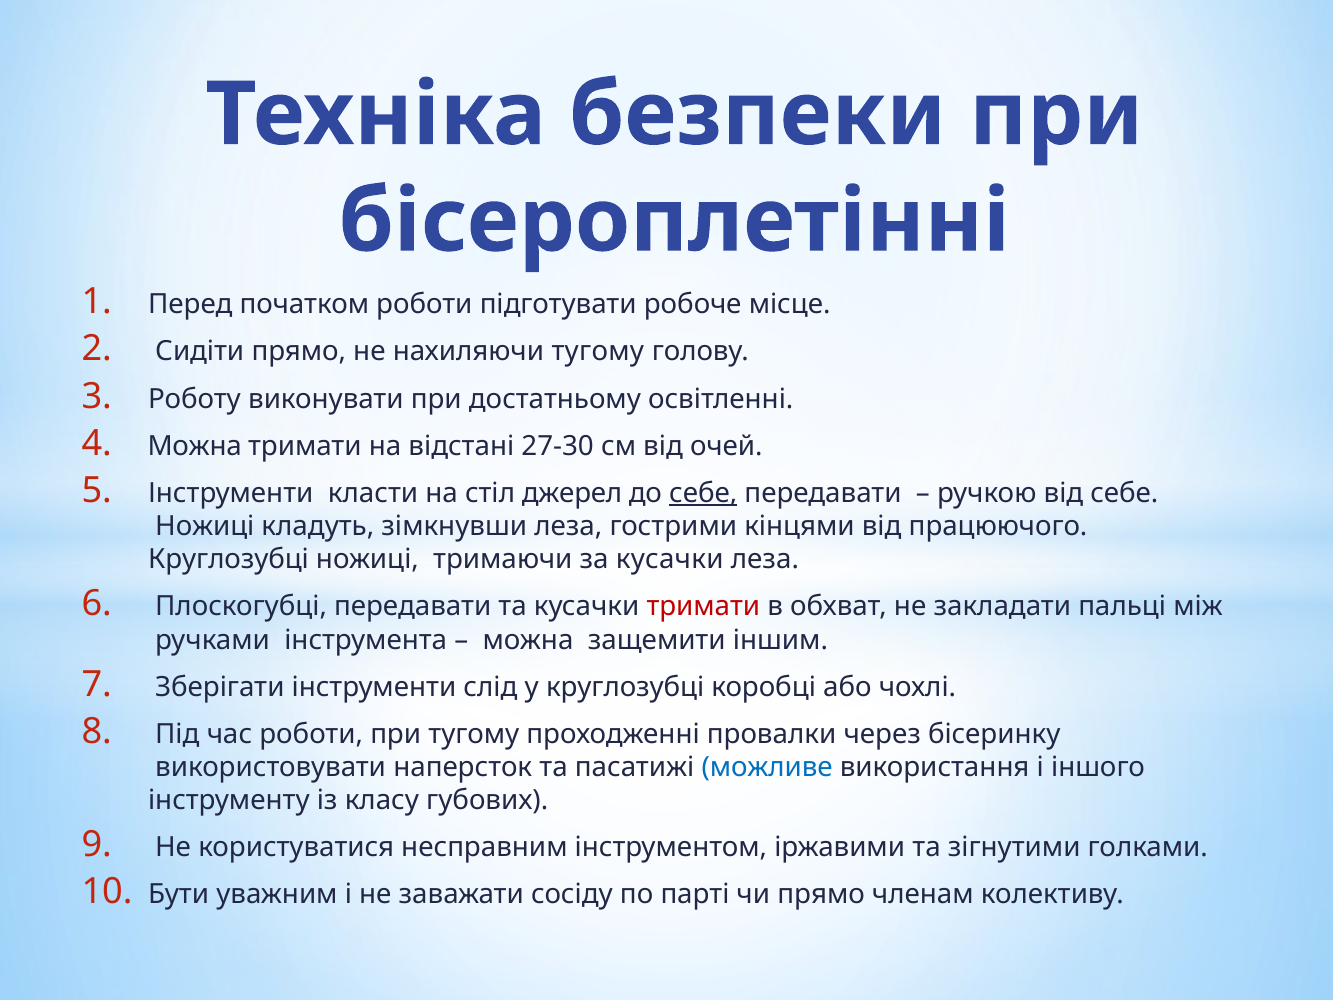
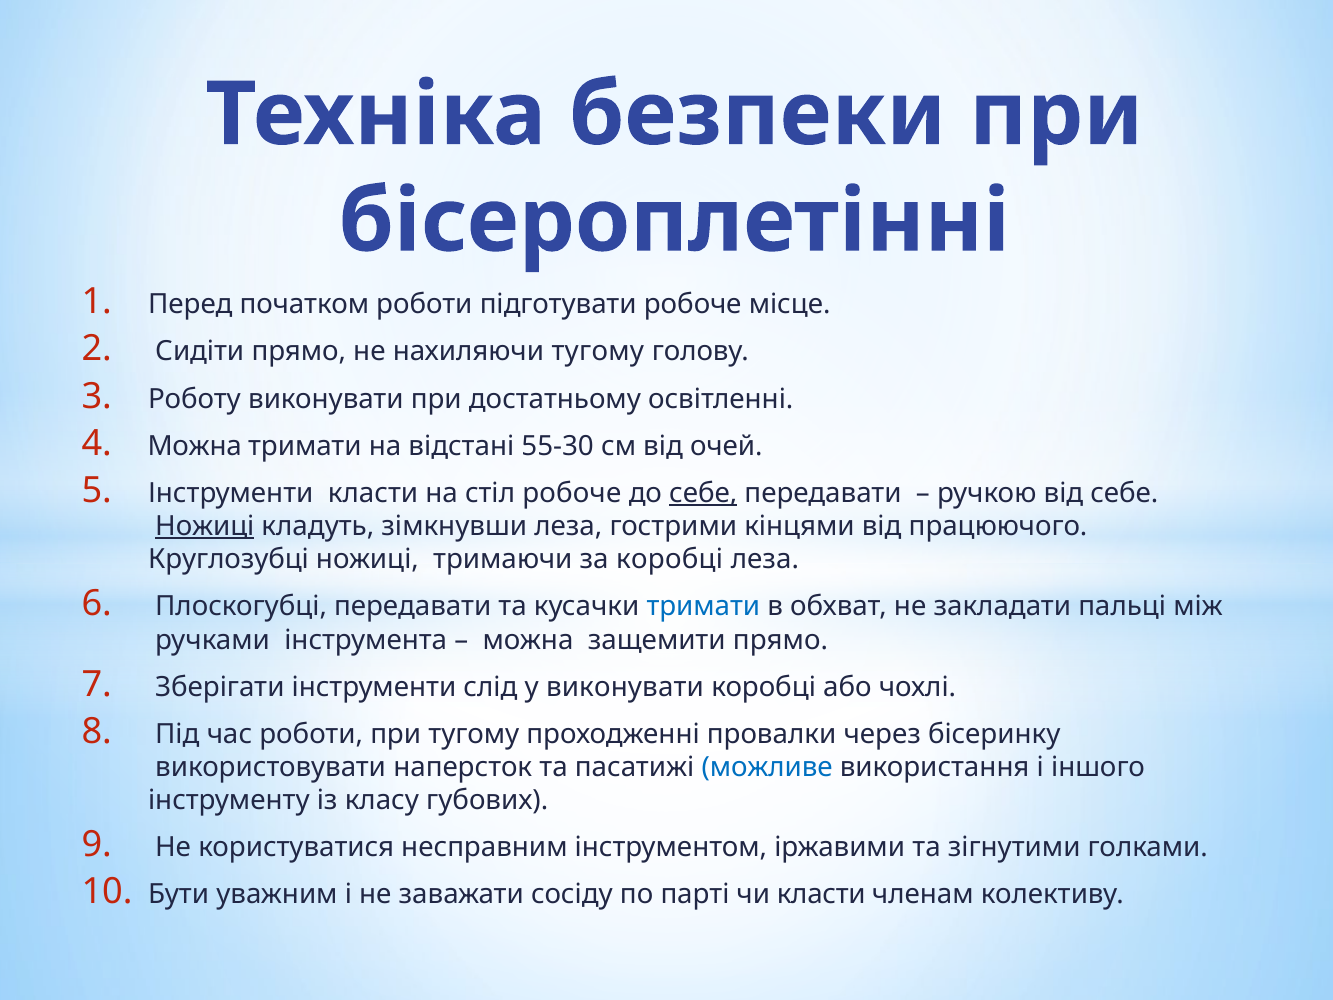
27-30: 27-30 -> 55-30
стіл джерел: джерел -> робоче
Ножиці at (205, 526) underline: none -> present
за кусачки: кусачки -> коробці
тримати at (703, 606) colour: red -> blue
защемити іншим: іншим -> прямо
у круглозубці: круглозубці -> виконувати
чи прямо: прямо -> класти
